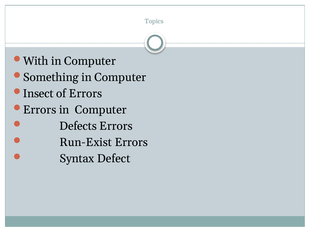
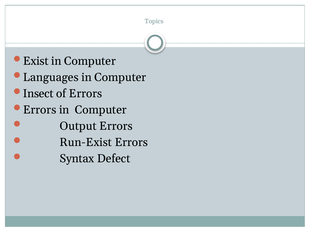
With: With -> Exist
Something: Something -> Languages
Defects: Defects -> Output
